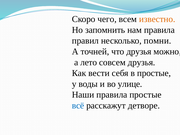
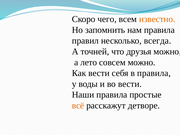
помни: помни -> всегда
совсем друзья: друзья -> можно
в простые: простые -> правила
во улице: улице -> вести
всё colour: blue -> orange
